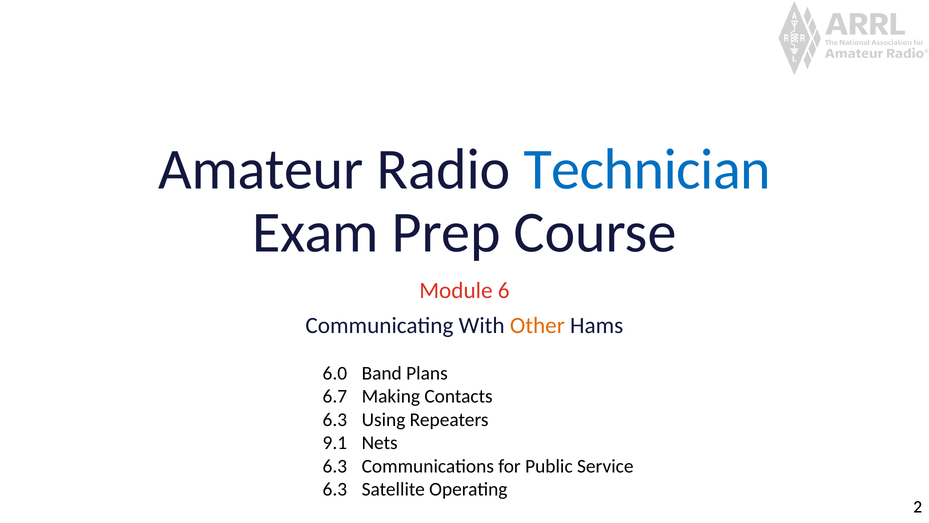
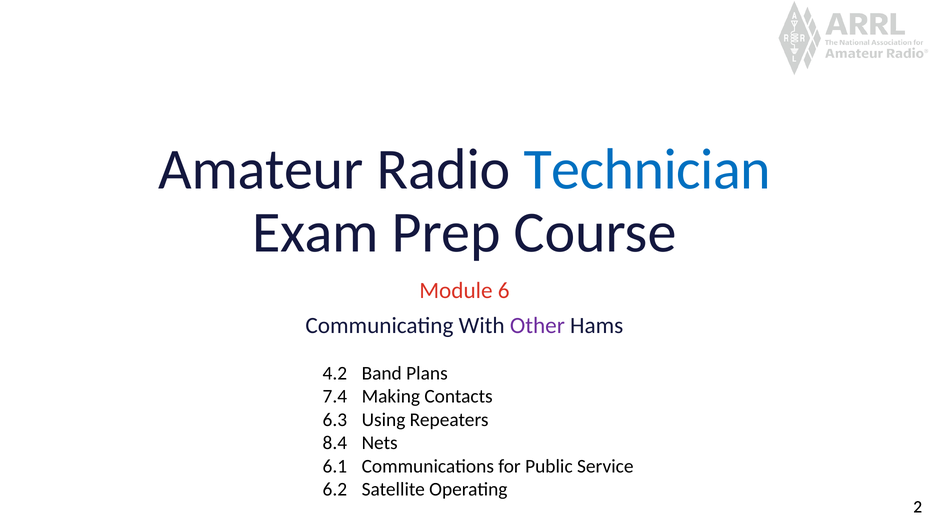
Other colour: orange -> purple
6.0: 6.0 -> 4.2
6.7: 6.7 -> 7.4
9.1: 9.1 -> 8.4
6.3 at (335, 466): 6.3 -> 6.1
6.3 at (335, 489): 6.3 -> 6.2
